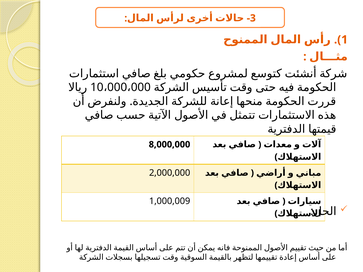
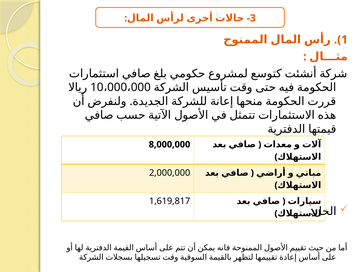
1,000,009: 1,000,009 -> 1,619,817
